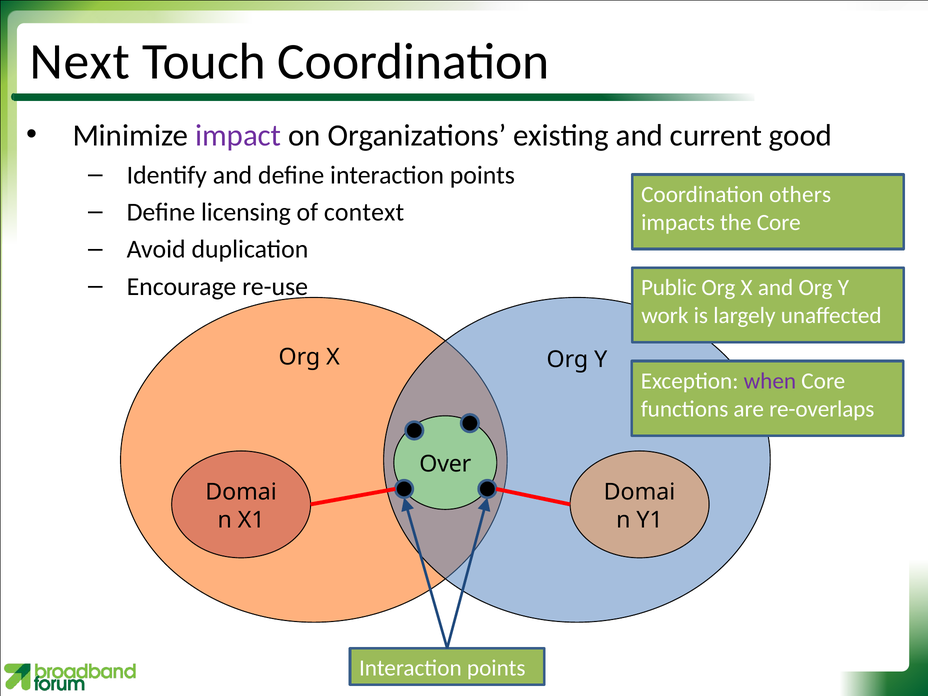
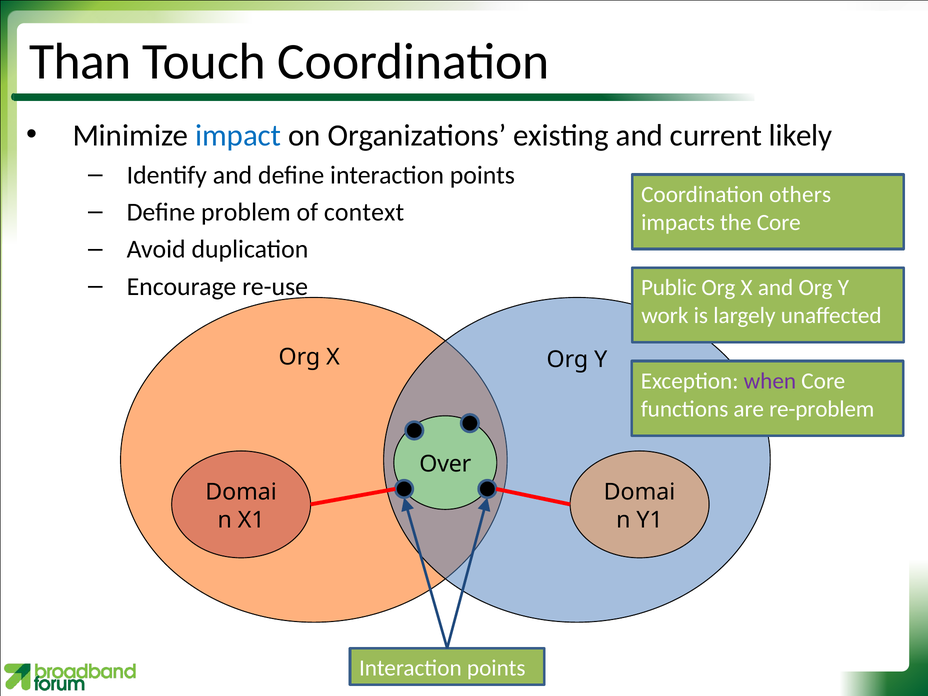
Next: Next -> Than
impact colour: purple -> blue
good: good -> likely
licensing: licensing -> problem
re-overlaps: re-overlaps -> re-problem
